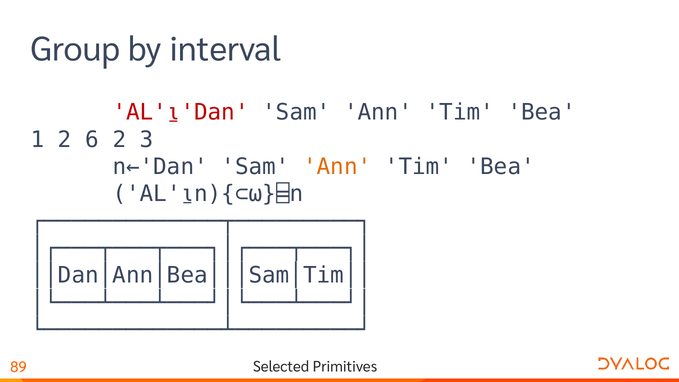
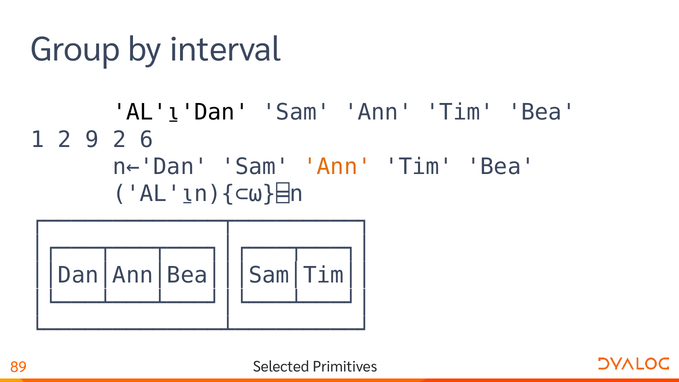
AL'⍸'Dan colour: red -> black
6: 6 -> 9
3: 3 -> 6
